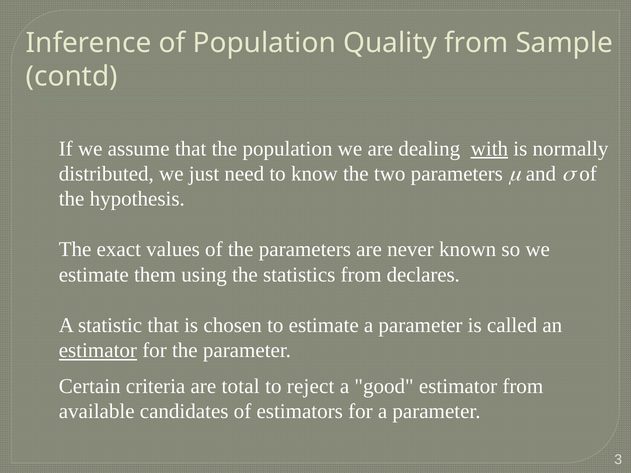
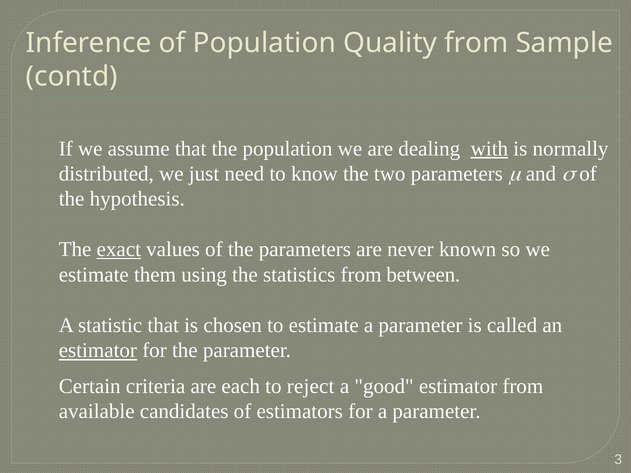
exact underline: none -> present
declares: declares -> between
total: total -> each
